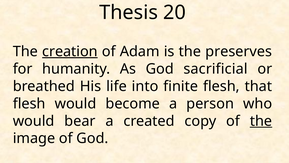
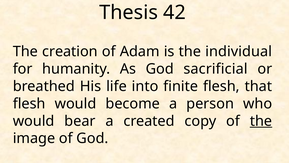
20: 20 -> 42
creation underline: present -> none
preserves: preserves -> individual
